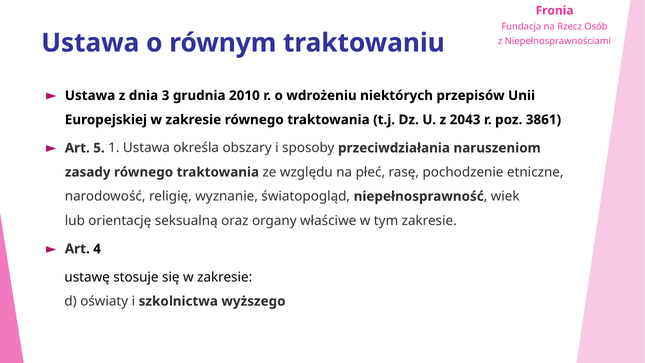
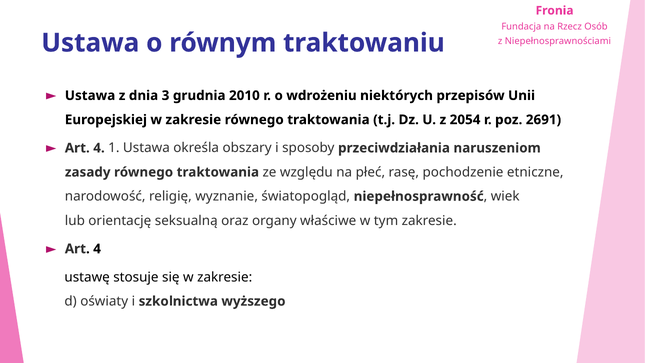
2043: 2043 -> 2054
3861: 3861 -> 2691
5 at (99, 148): 5 -> 4
